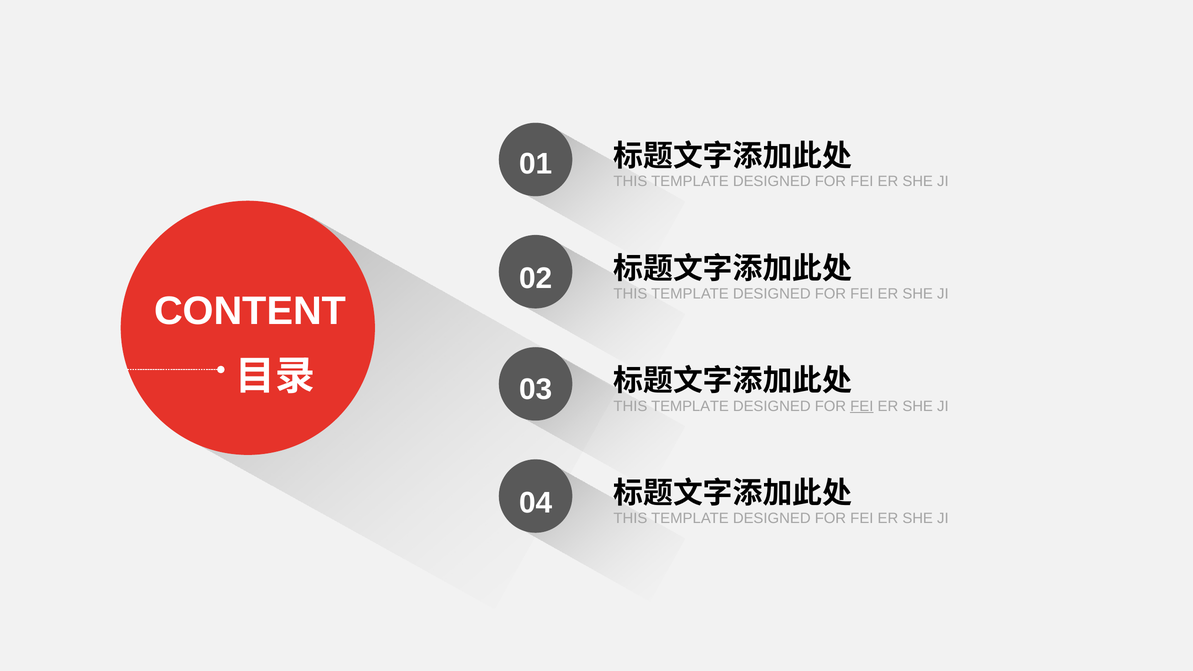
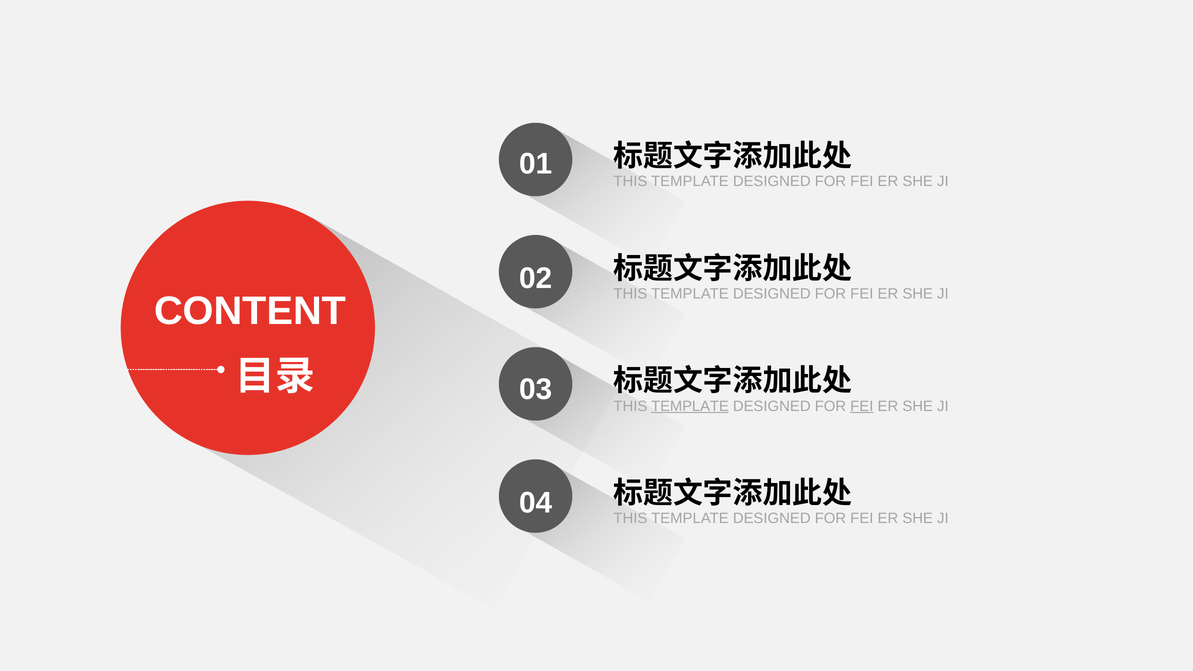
TEMPLATE at (690, 406) underline: none -> present
